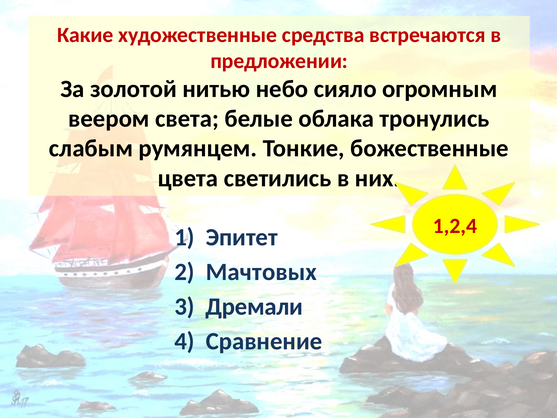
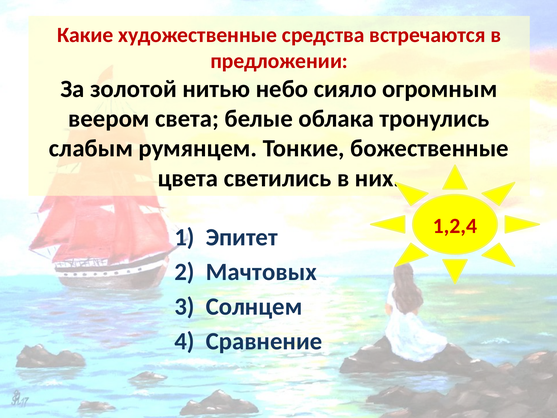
Дремали: Дремали -> Солнцем
